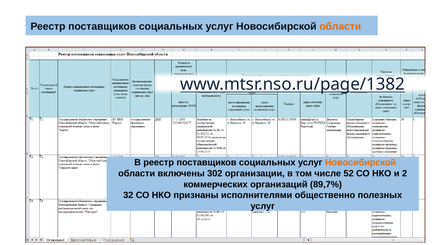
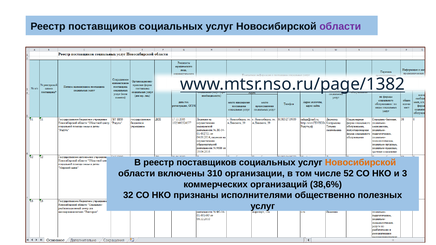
области at (340, 27) colour: orange -> purple
302: 302 -> 310
2: 2 -> 3
89,7%: 89,7% -> 38,6%
